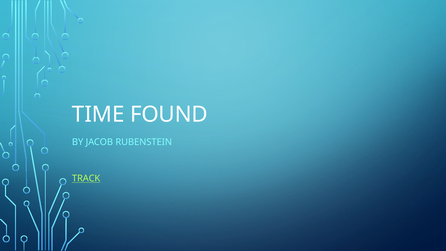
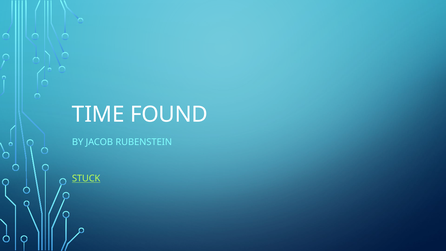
TRACK: TRACK -> STUCK
